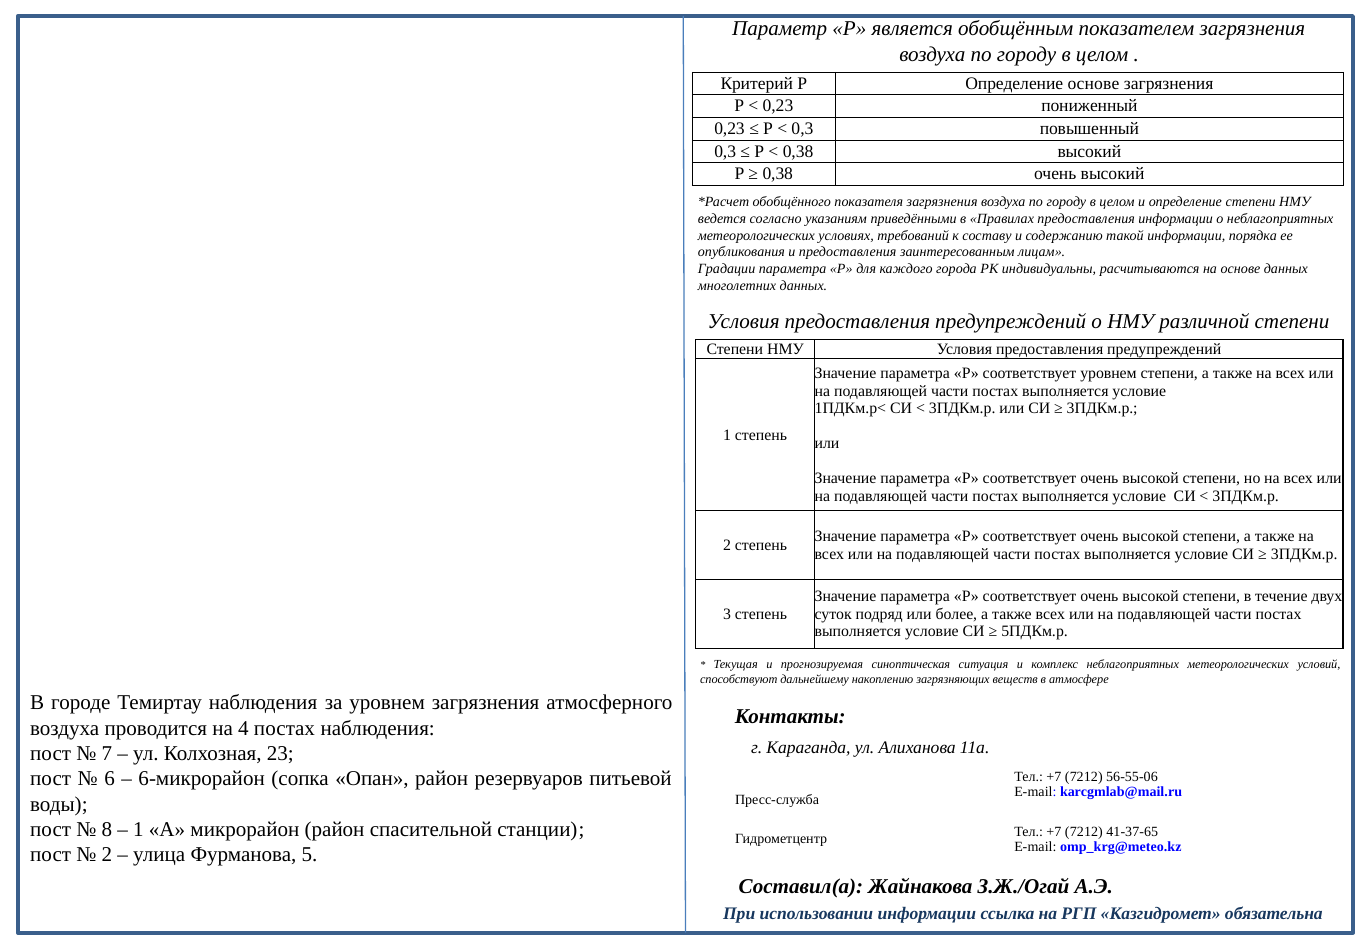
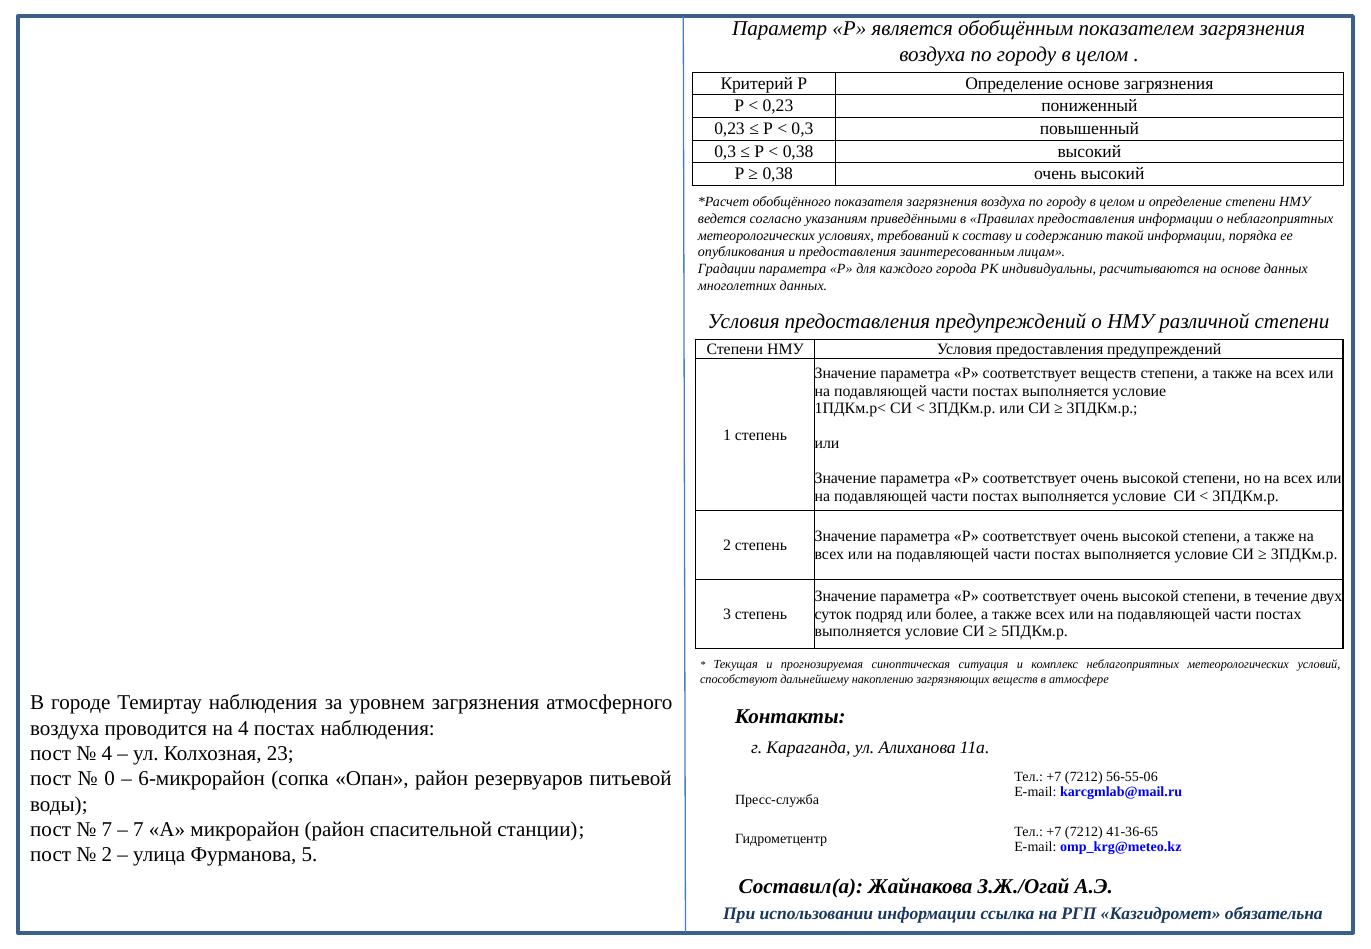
соответствует уровнем: уровнем -> веществ
7 at (107, 754): 7 -> 4
6: 6 -> 0
8 at (107, 830): 8 -> 7
1 at (138, 830): 1 -> 7
41-37-65: 41-37-65 -> 41-36-65
